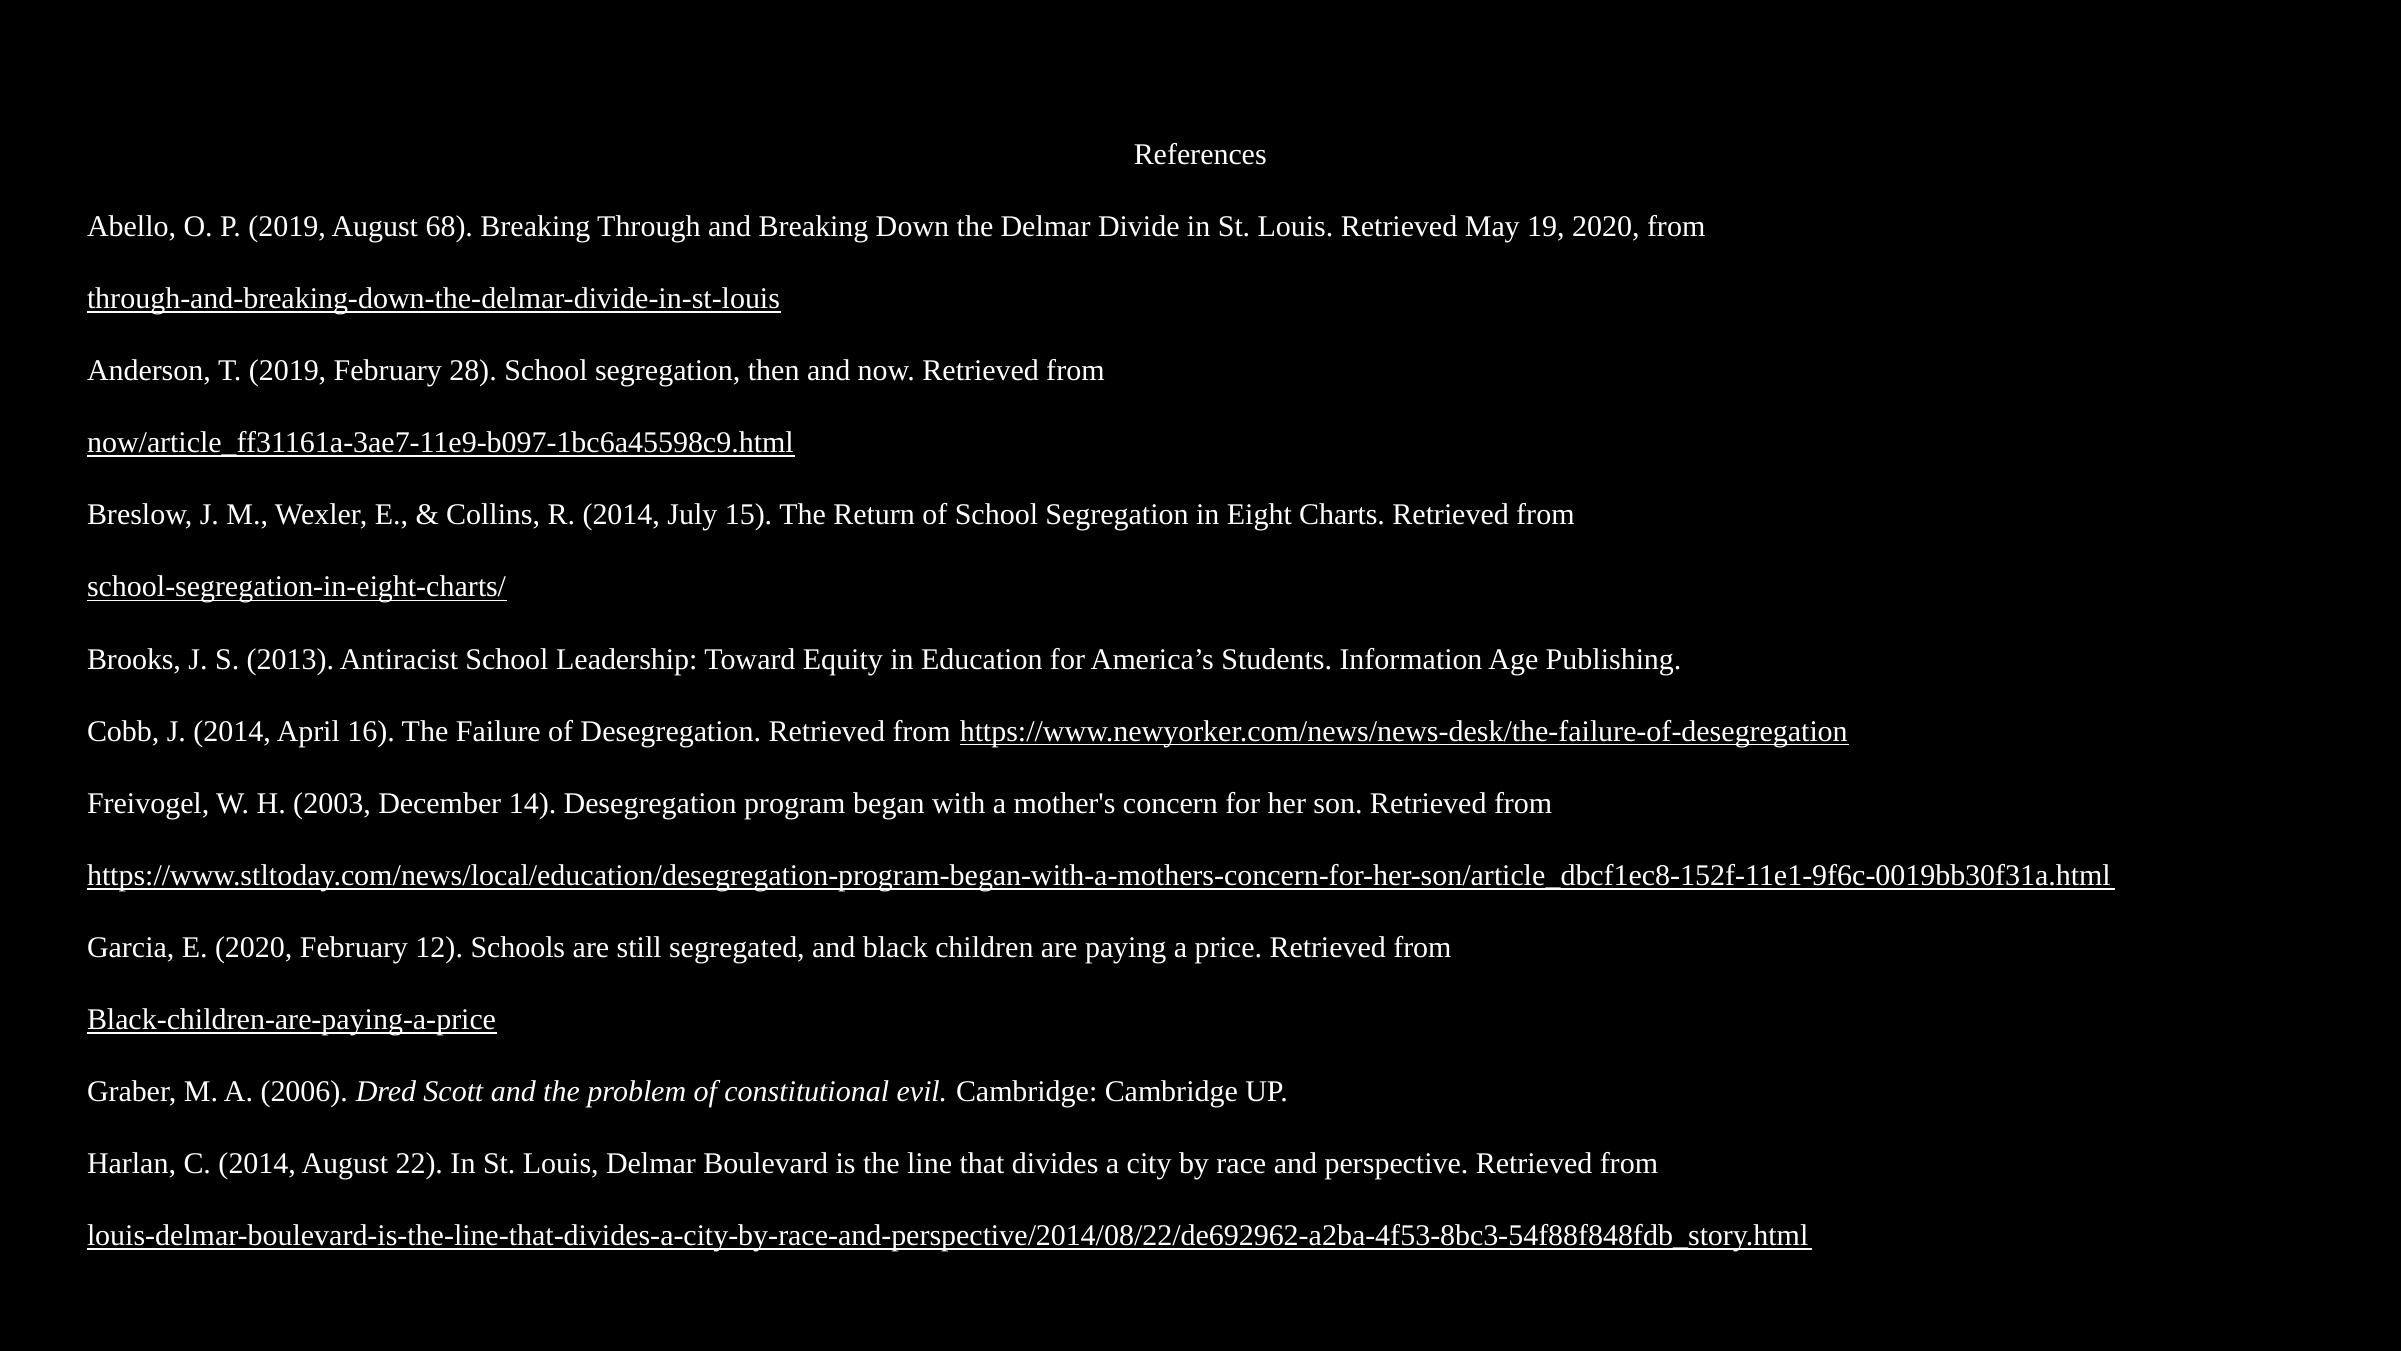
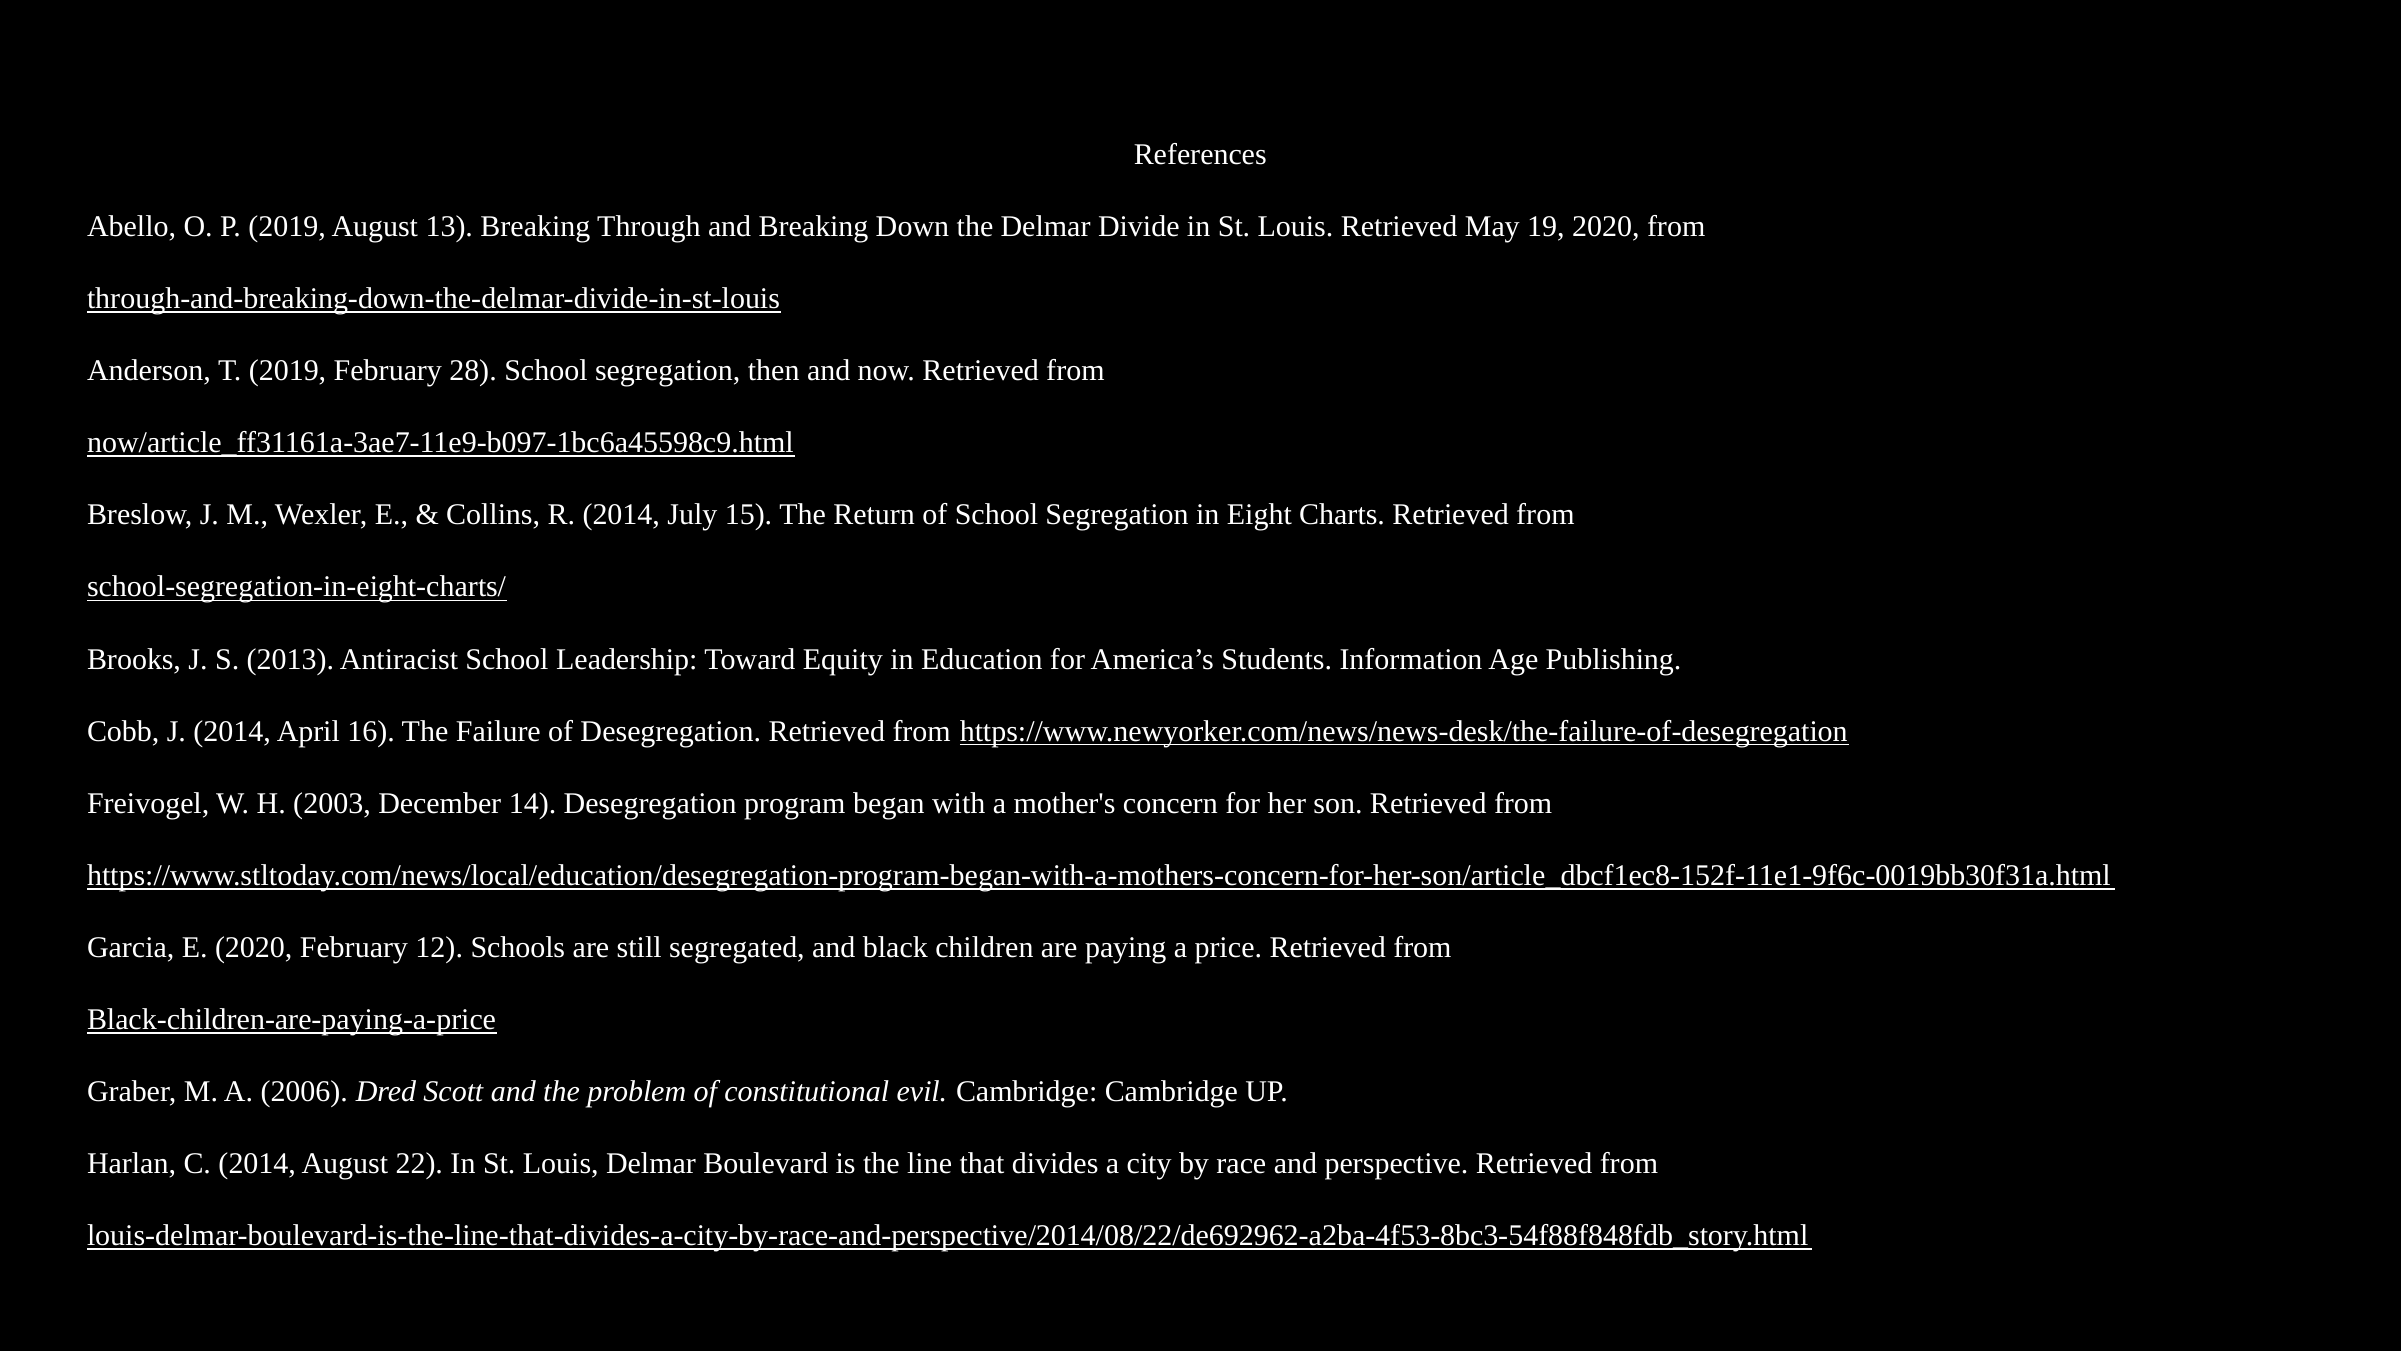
68: 68 -> 13
